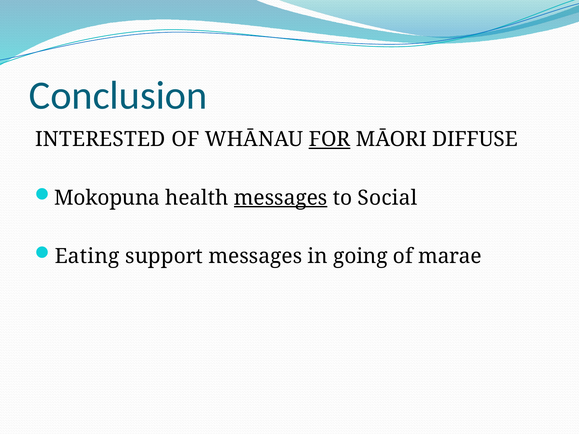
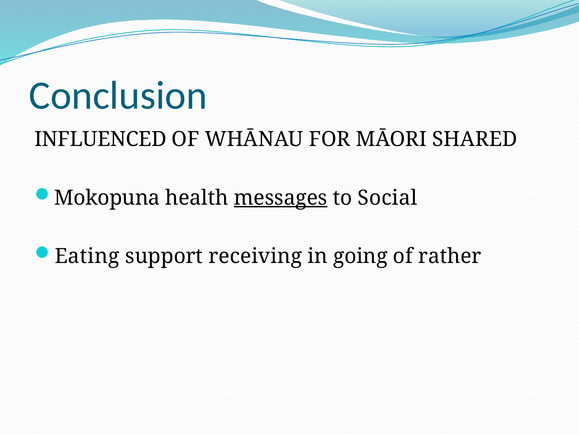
INTERESTED: INTERESTED -> INFLUENCED
FOR underline: present -> none
DIFFUSE: DIFFUSE -> SHARED
support messages: messages -> receiving
marae: marae -> rather
